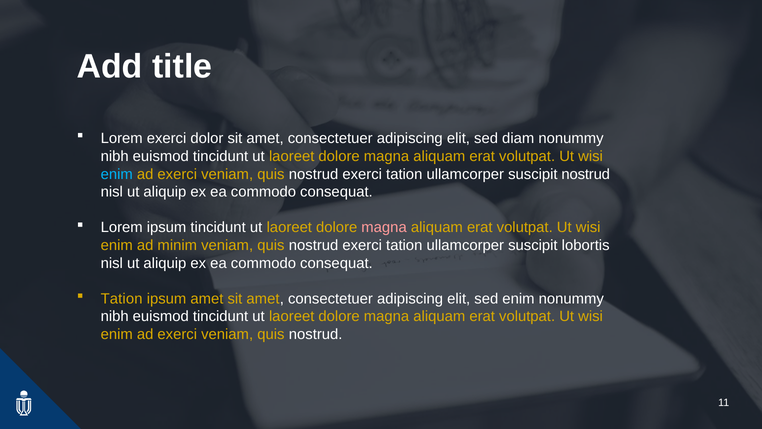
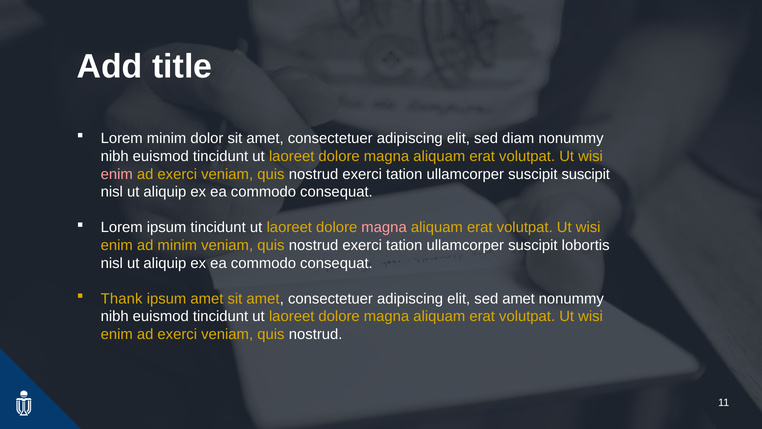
Lorem exerci: exerci -> minim
enim at (117, 174) colour: light blue -> pink
suscipit nostrud: nostrud -> suscipit
Tation at (122, 299): Tation -> Thank
sed enim: enim -> amet
